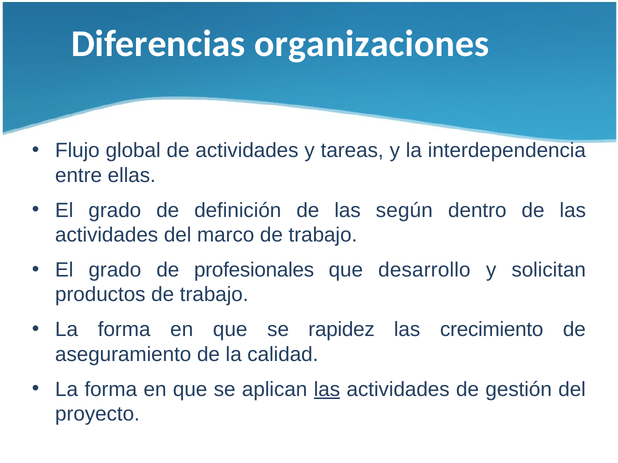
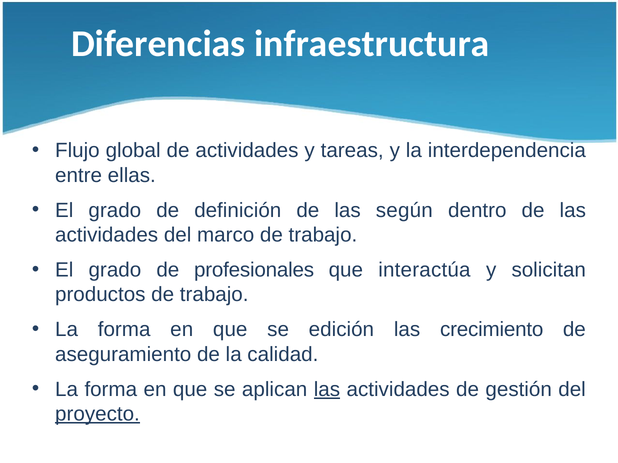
organizaciones: organizaciones -> infraestructura
desarrollo: desarrollo -> interactúa
rapidez: rapidez -> edición
proyecto underline: none -> present
